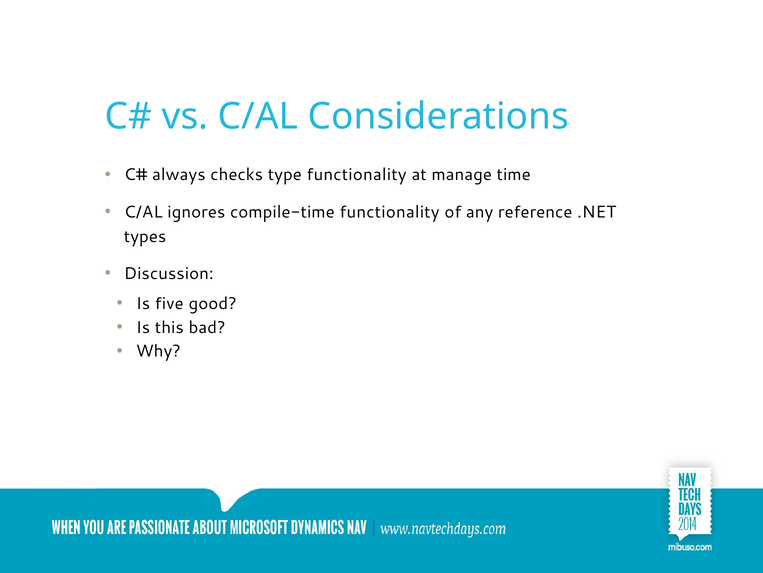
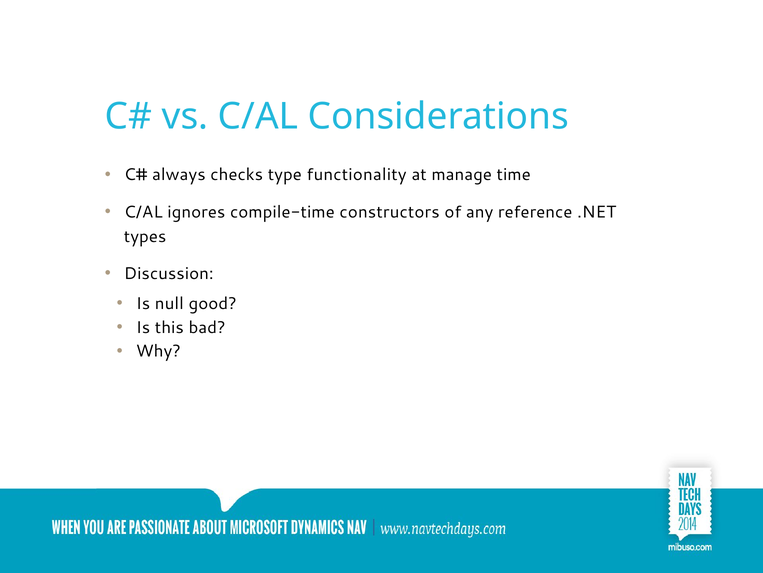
compile-time functionality: functionality -> constructors
five: five -> null
